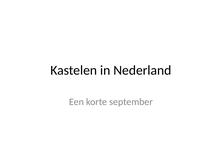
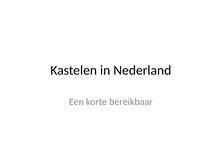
september: september -> bereikbaar
